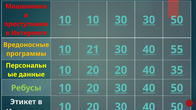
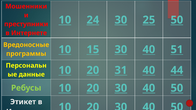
10 10: 10 -> 24
30 30: 30 -> 25
21: 21 -> 15
55: 55 -> 51
20 20: 20 -> 31
35: 35 -> 44
